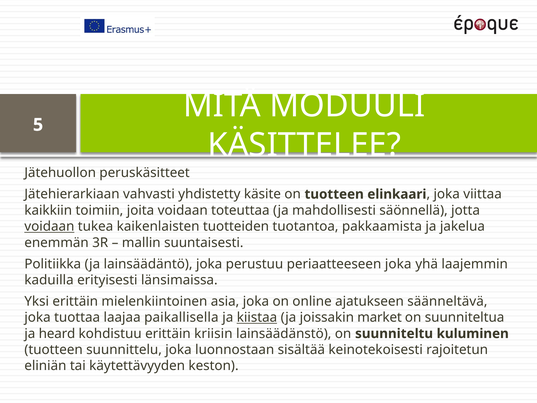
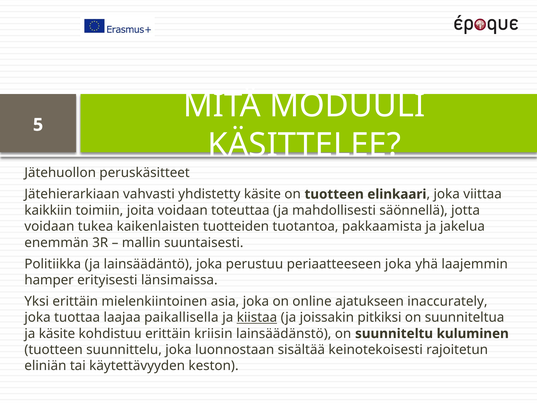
voidaan at (49, 226) underline: present -> none
kaduilla: kaduilla -> hamper
säänneltävä: säänneltävä -> inaccurately
market: market -> pitkiksi
ja heard: heard -> käsite
